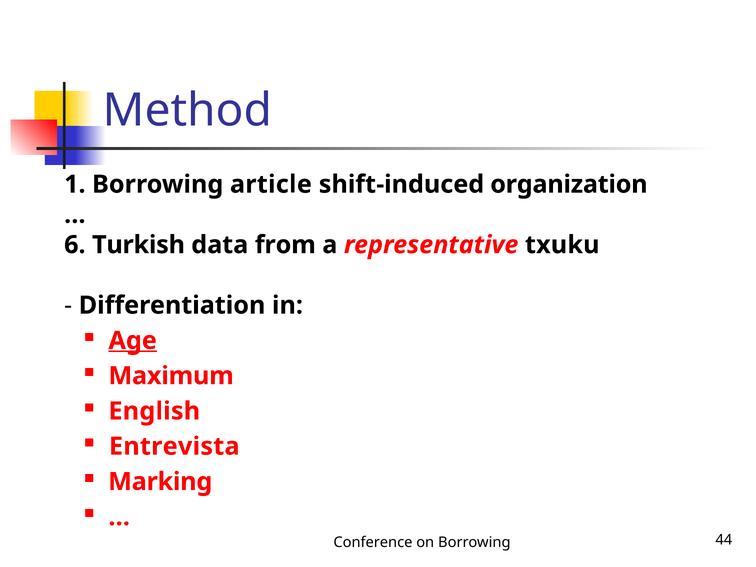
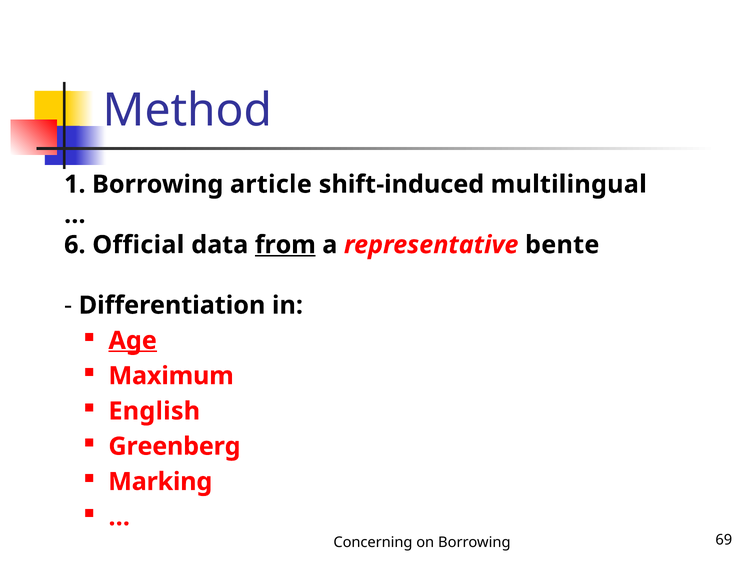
organization: organization -> multilingual
Turkish: Turkish -> Official
from underline: none -> present
txuku: txuku -> bente
Entrevista: Entrevista -> Greenberg
Conference: Conference -> Concerning
44: 44 -> 69
